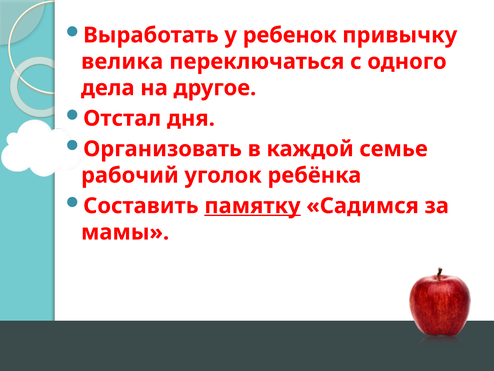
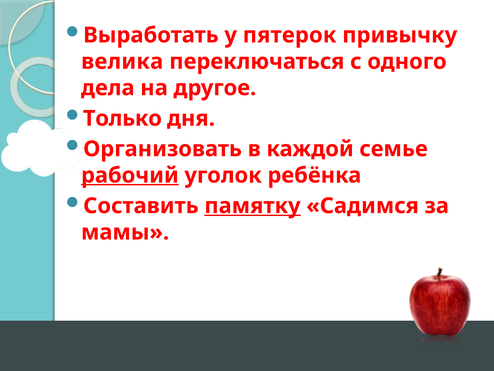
ребенок: ребенок -> пятерок
Отстал: Отстал -> Только
рабочий underline: none -> present
